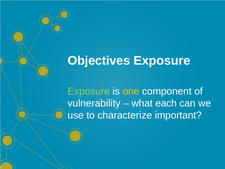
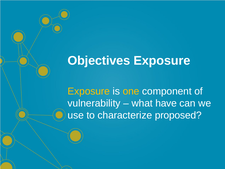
Exposure at (89, 91) colour: light green -> yellow
each: each -> have
important: important -> proposed
